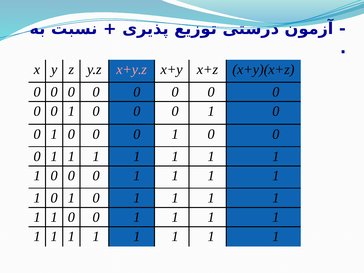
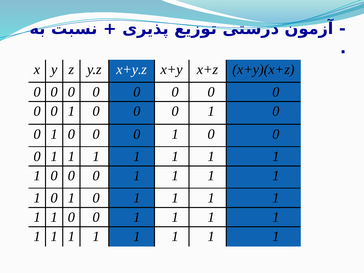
x+y.z colour: pink -> white
